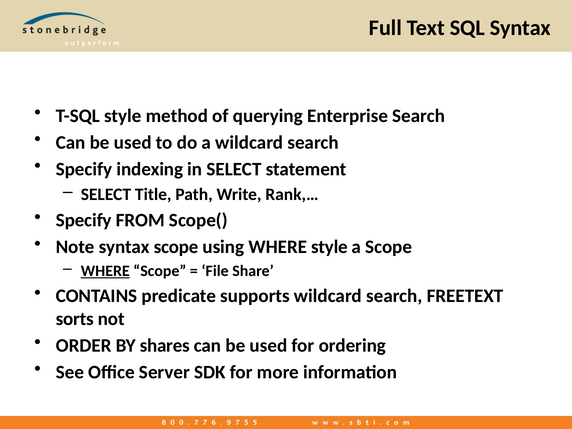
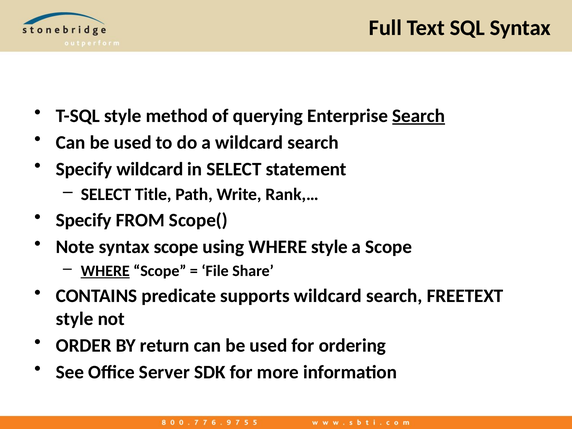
Search at (419, 116) underline: none -> present
Specify indexing: indexing -> wildcard
sorts at (75, 319): sorts -> style
shares: shares -> return
